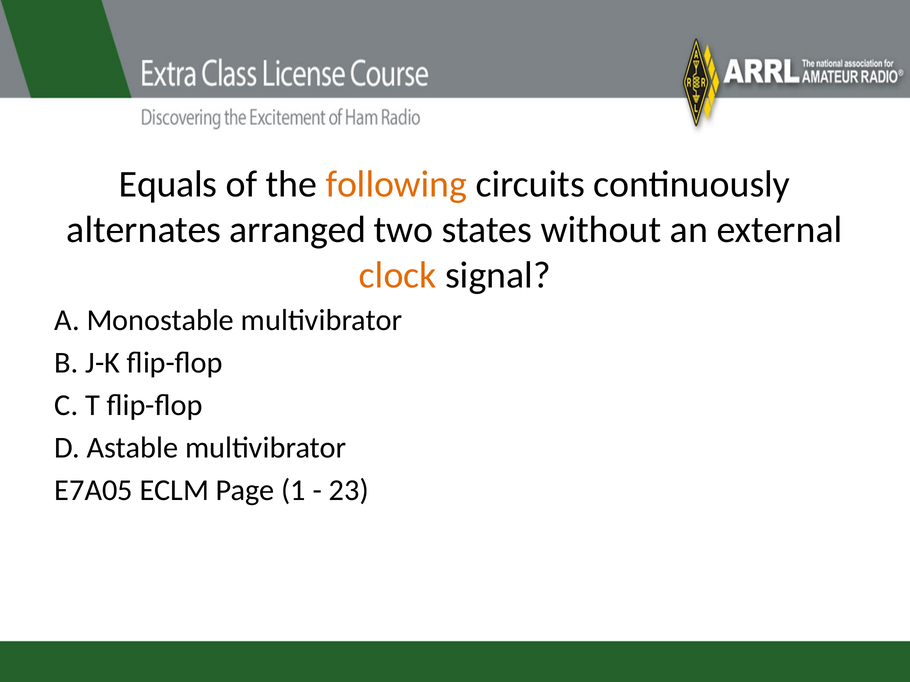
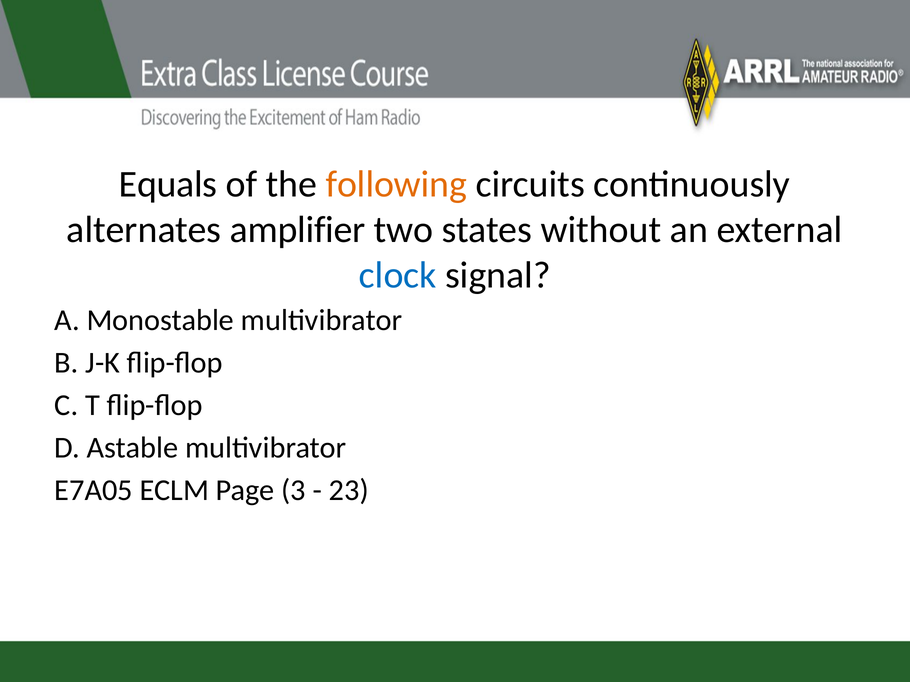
arranged: arranged -> amplifier
clock colour: orange -> blue
1: 1 -> 3
